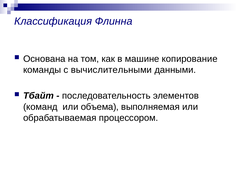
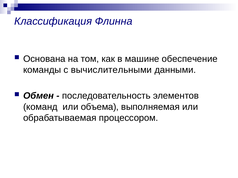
копирование: копирование -> обеспечение
Тбайт: Тбайт -> Обмен
